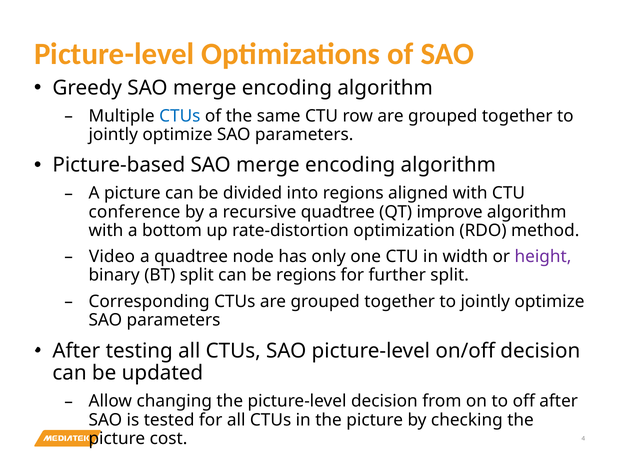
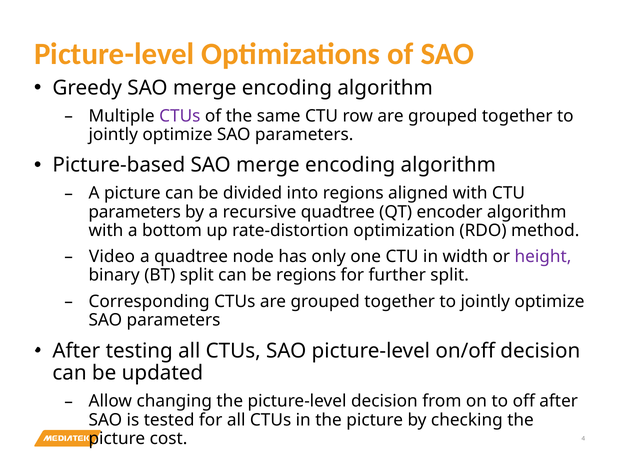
CTUs at (180, 116) colour: blue -> purple
conference at (134, 212): conference -> parameters
improve: improve -> encoder
